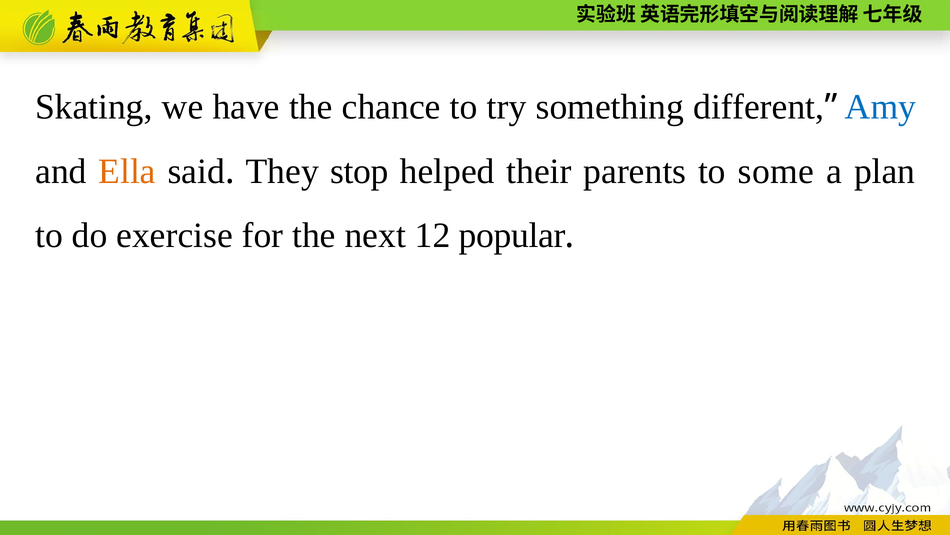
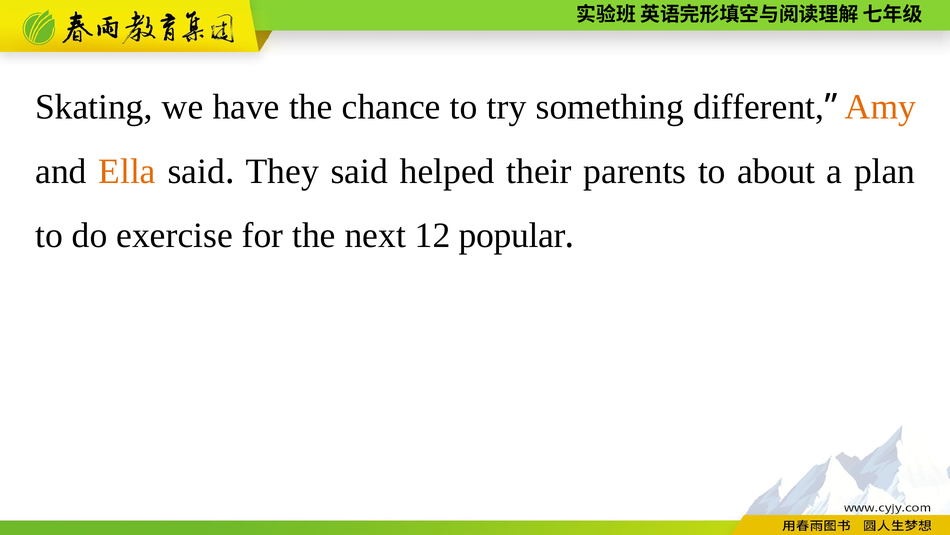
Amy colour: blue -> orange
They stop: stop -> said
some: some -> about
